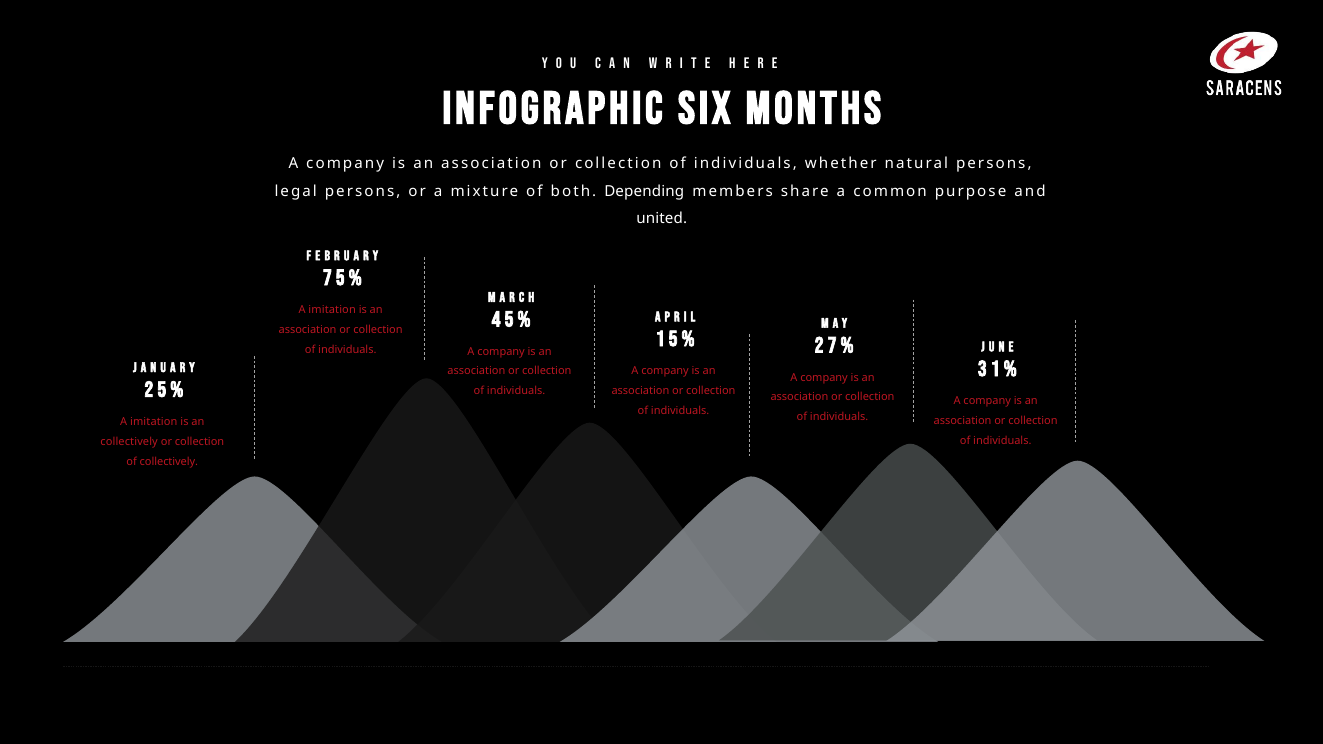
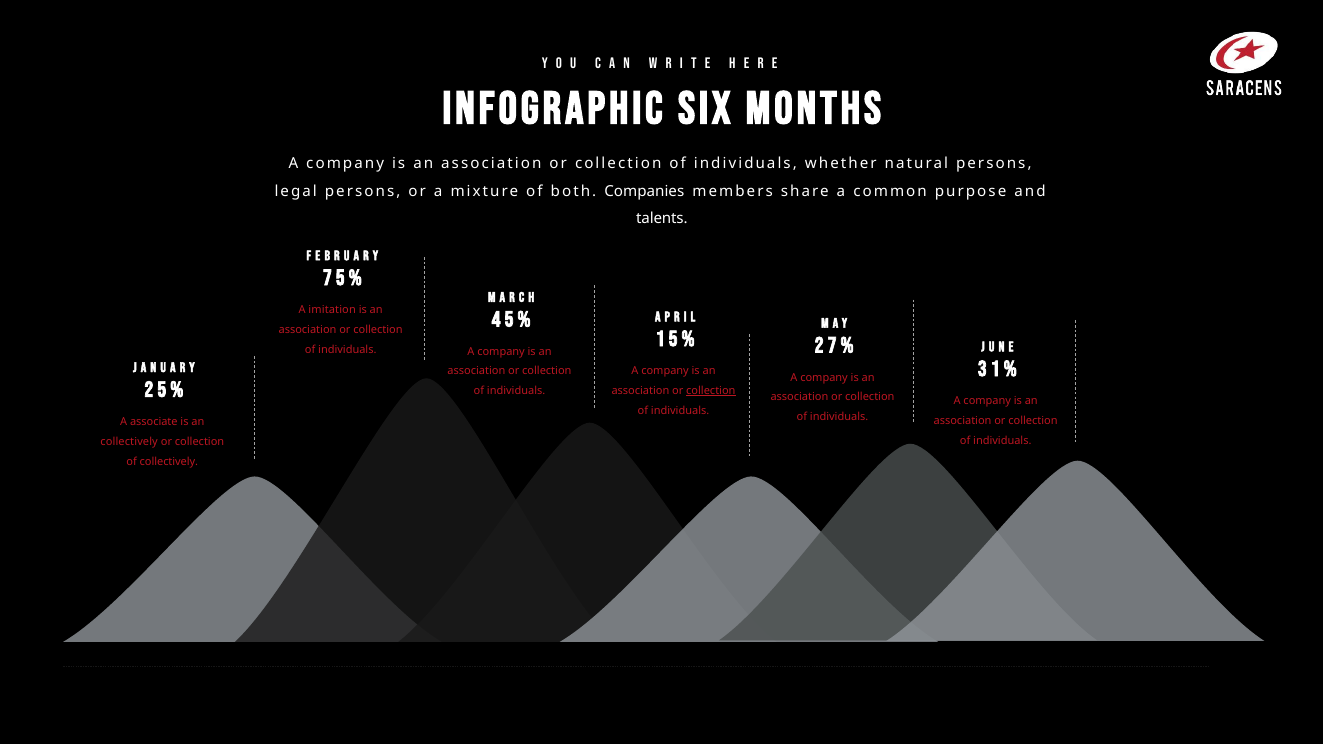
Depending: Depending -> Companies
united: united -> talents
collection at (711, 391) underline: none -> present
imitation at (154, 422): imitation -> associate
